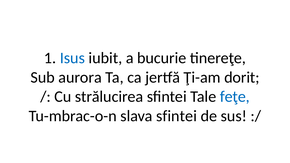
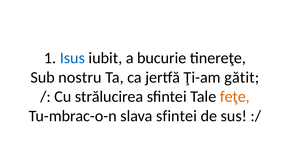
aurora: aurora -> nostru
dorit: dorit -> gătit
feţe colour: blue -> orange
